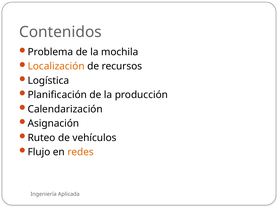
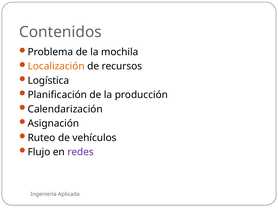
redes colour: orange -> purple
